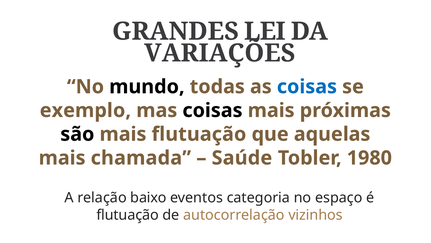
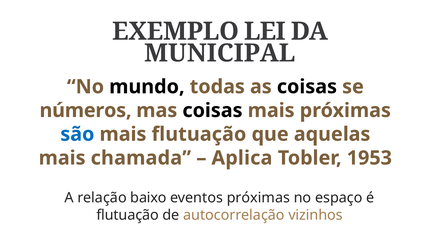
GRANDES: GRANDES -> EXEMPLO
VARIAÇÕES: VARIAÇÕES -> MUNICIPAL
coisas at (307, 87) colour: blue -> black
exemplo: exemplo -> números
são colour: black -> blue
Saúde: Saúde -> Aplica
1980: 1980 -> 1953
eventos categoria: categoria -> próximas
